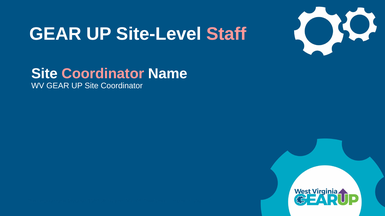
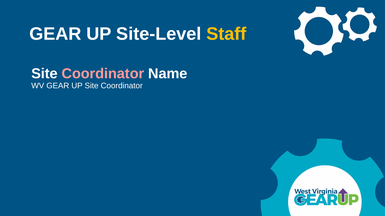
Staff colour: pink -> yellow
